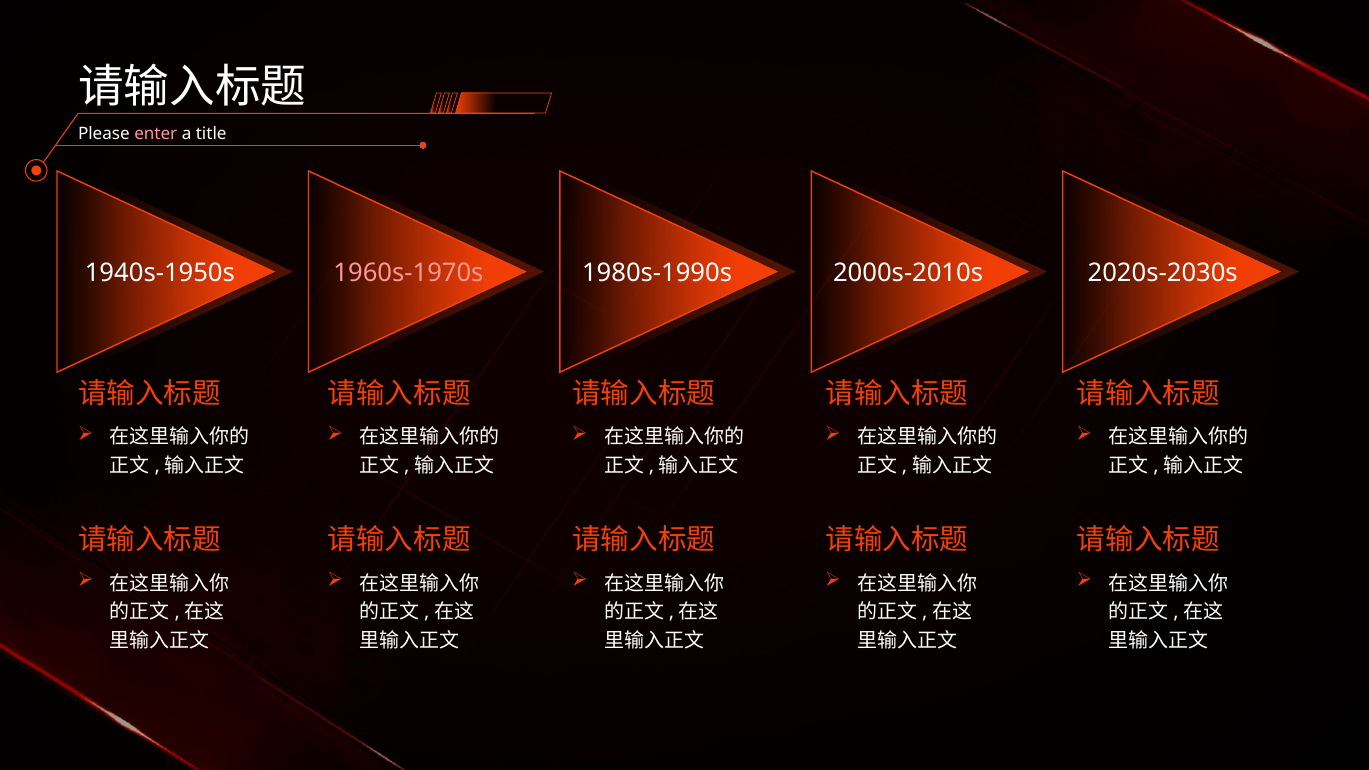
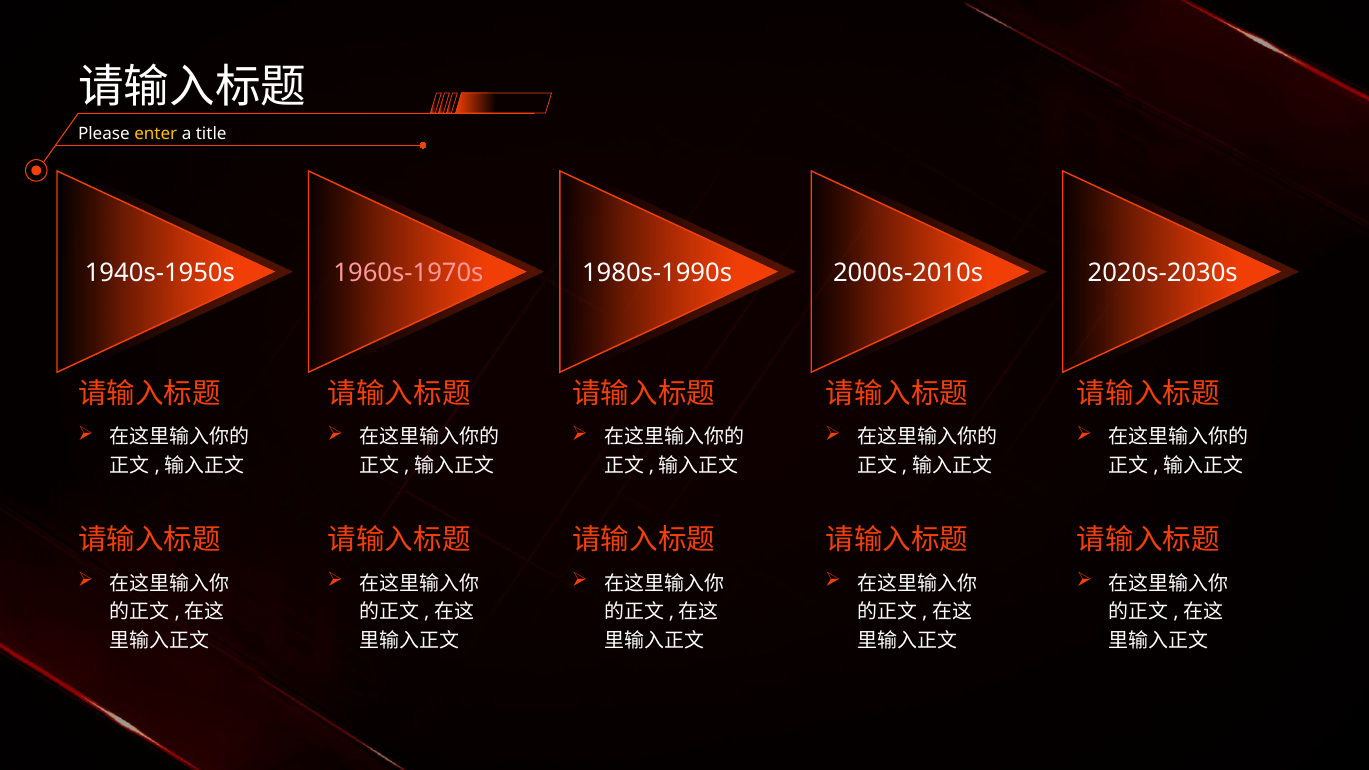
enter colour: pink -> yellow
